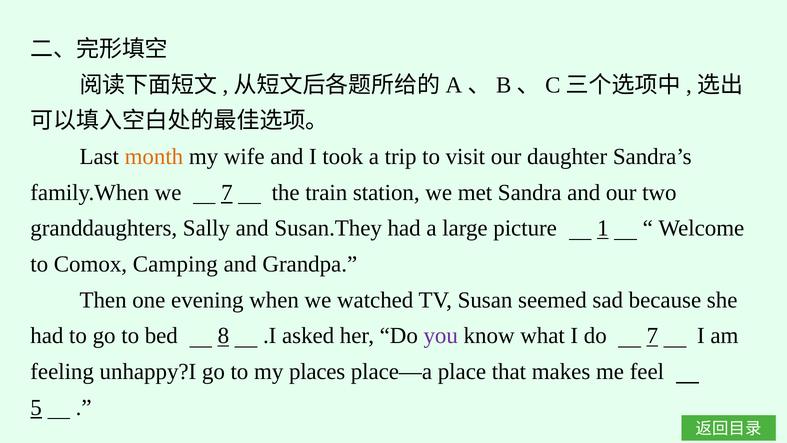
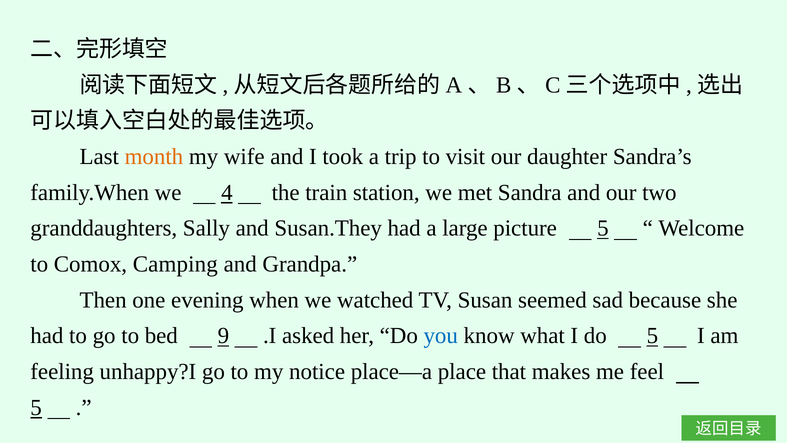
we 7: 7 -> 4
picture 1: 1 -> 5
8: 8 -> 9
you colour: purple -> blue
do 7: 7 -> 5
places: places -> notice
